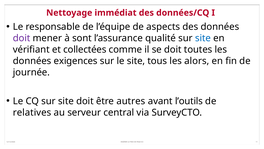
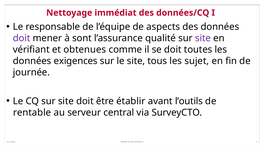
site at (203, 38) colour: blue -> purple
collectées: collectées -> obtenues
alors: alors -> sujet
autres: autres -> établir
relatives: relatives -> rentable
